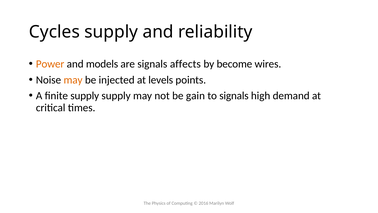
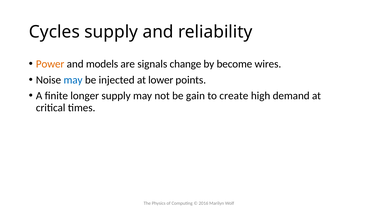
affects: affects -> change
may at (73, 80) colour: orange -> blue
levels: levels -> lower
finite supply: supply -> longer
to signals: signals -> create
